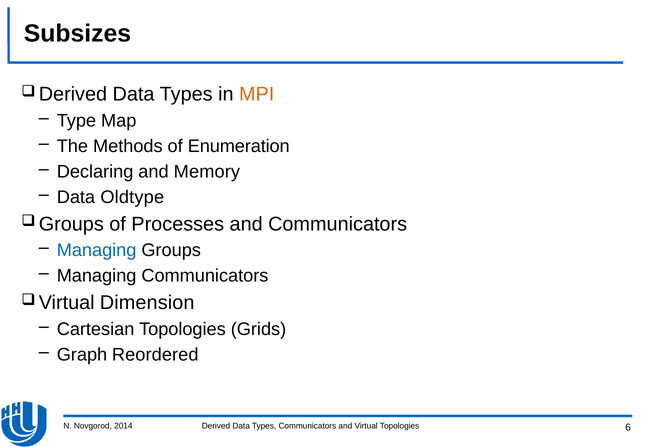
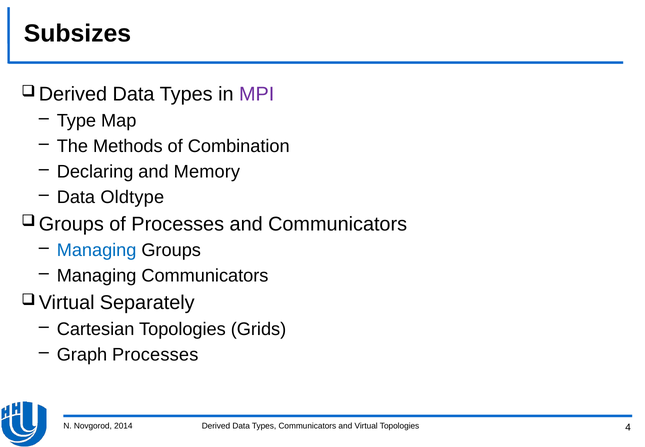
MPI colour: orange -> purple
Enumeration: Enumeration -> Combination
Dimension: Dimension -> Separately
Graph Reordered: Reordered -> Processes
6: 6 -> 4
